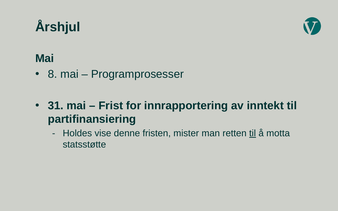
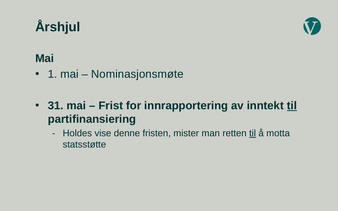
8: 8 -> 1
Programprosesser: Programprosesser -> Nominasjonsmøte
til at (292, 106) underline: none -> present
